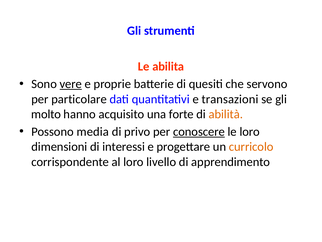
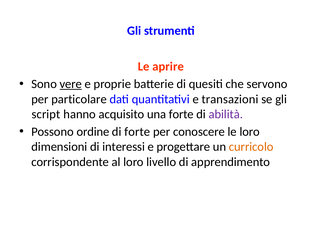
abilita: abilita -> aprire
molto: molto -> script
abilità colour: orange -> purple
media: media -> ordine
di privo: privo -> forte
conoscere underline: present -> none
